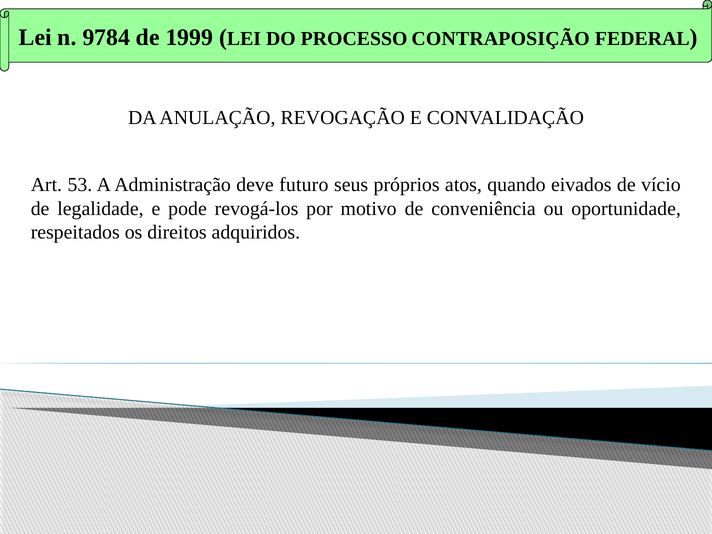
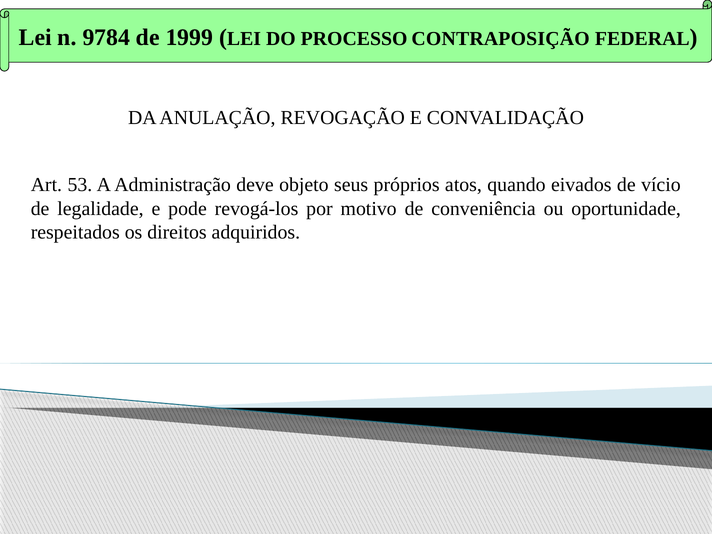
futuro: futuro -> objeto
